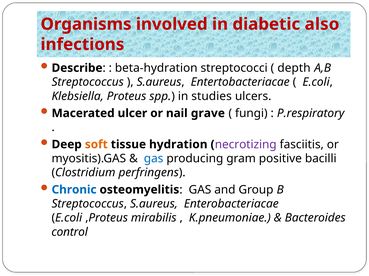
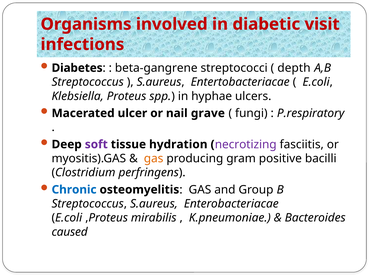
also: also -> visit
Describe: Describe -> Diabetes
beta-hydration: beta-hydration -> beta-gangrene
studies: studies -> hyphae
soft colour: orange -> purple
gas at (154, 159) colour: blue -> orange
control: control -> caused
